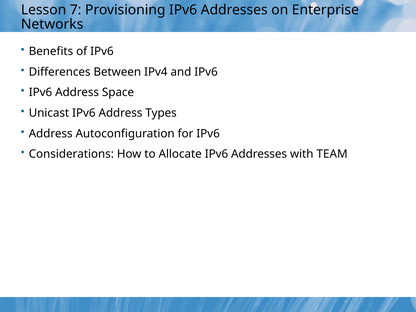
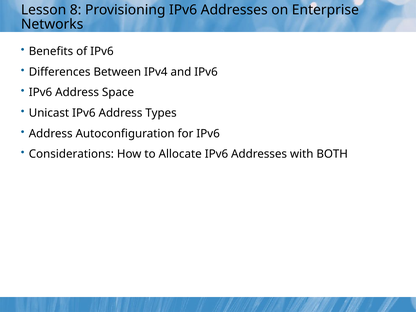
7: 7 -> 8
TEAM: TEAM -> BOTH
